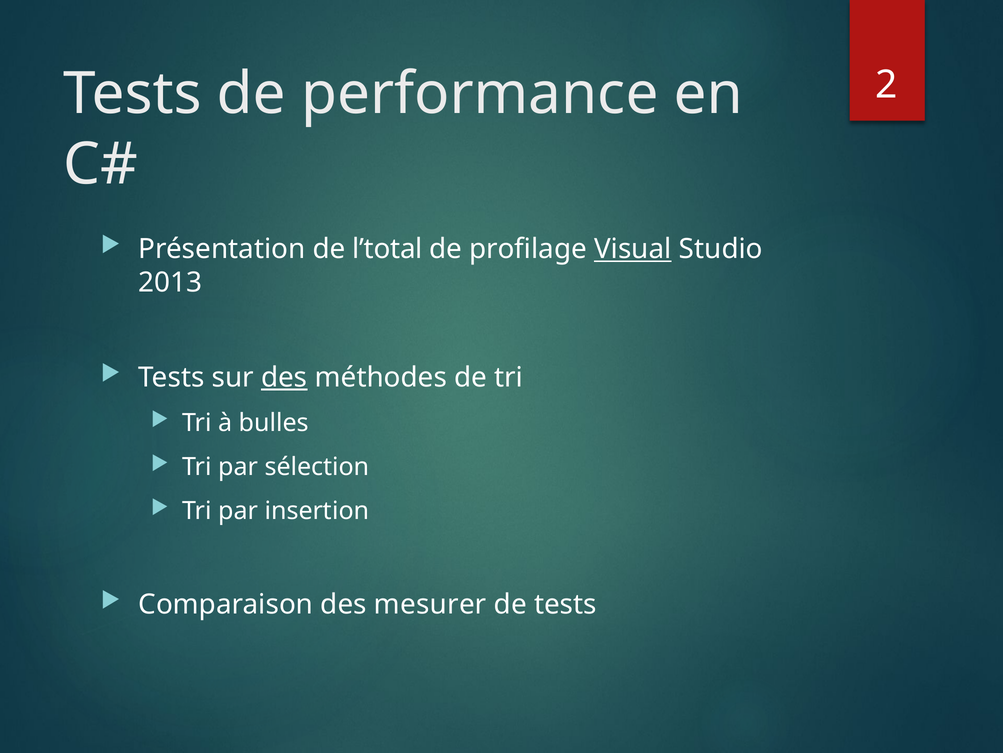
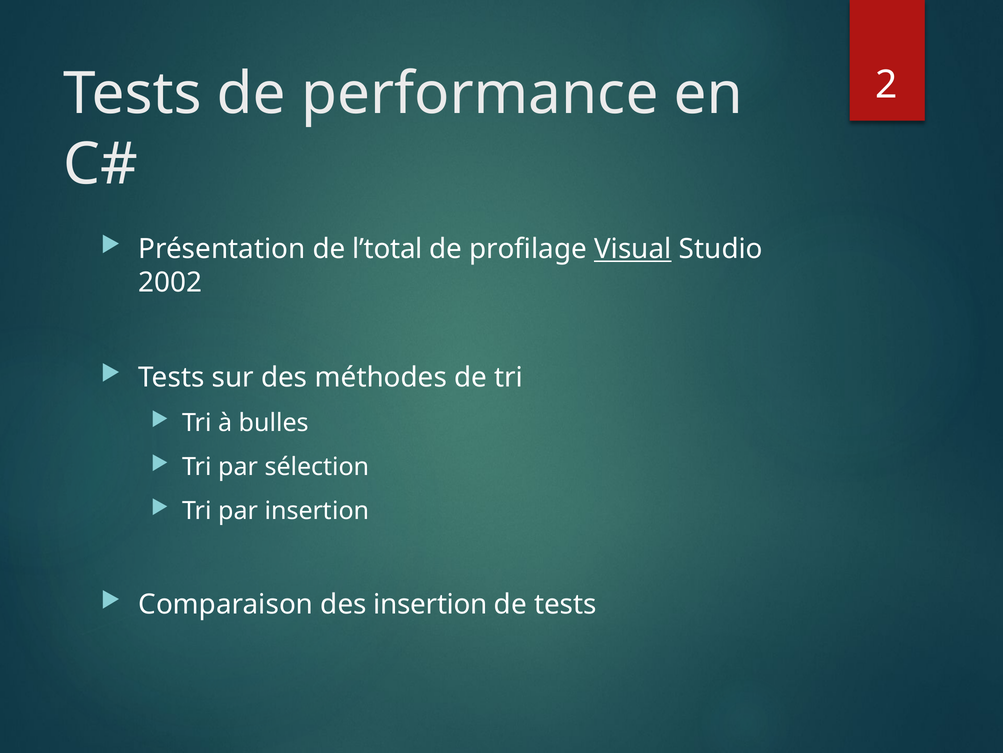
2013: 2013 -> 2002
des at (284, 377) underline: present -> none
des mesurer: mesurer -> insertion
